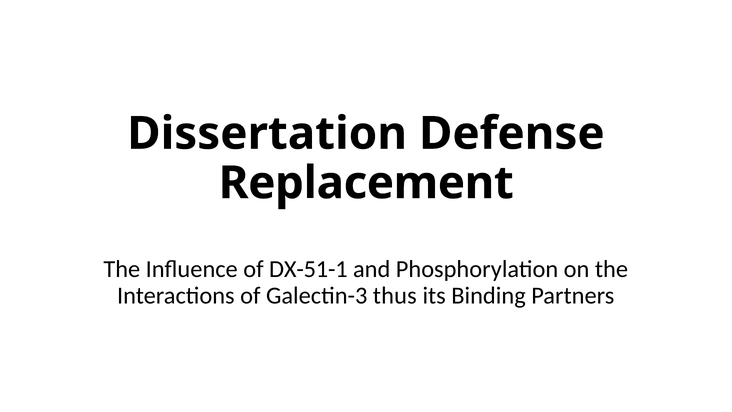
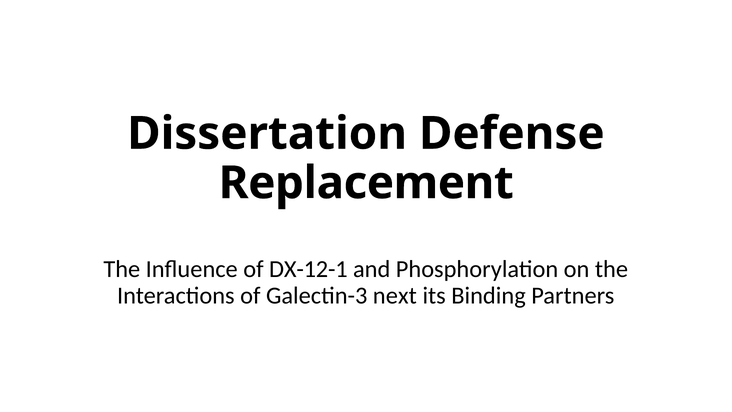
DX-51-1: DX-51-1 -> DX-12-1
thus: thus -> next
